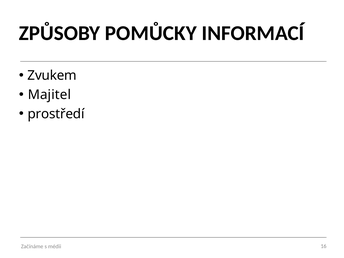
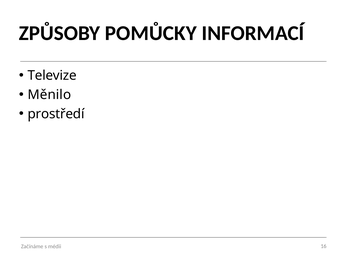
Zvukem: Zvukem -> Televize
Majitel: Majitel -> Měnilo
